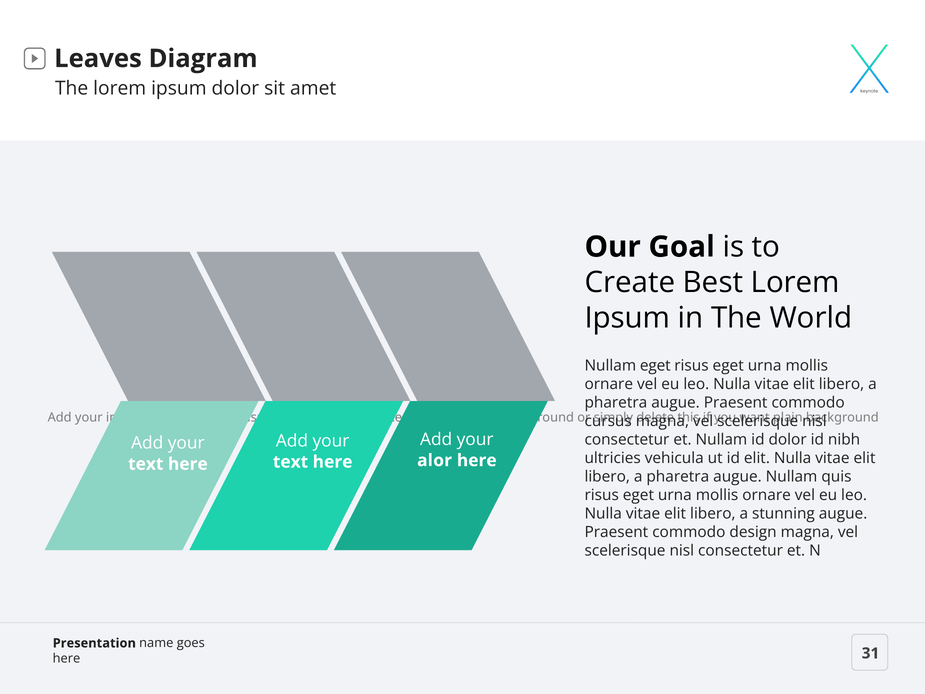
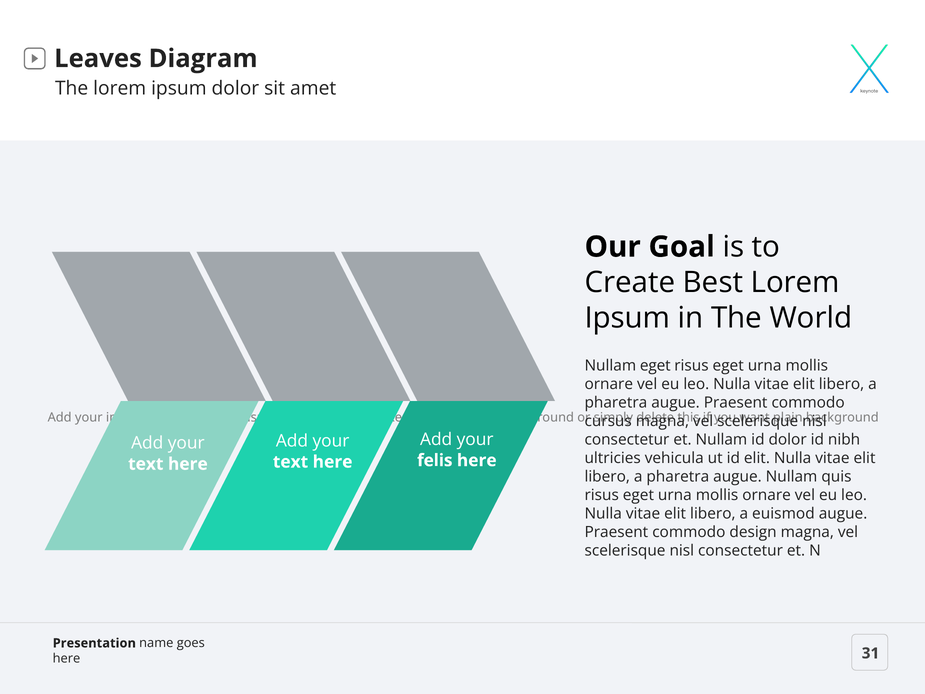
alor: alor -> felis
stunning: stunning -> euismod
